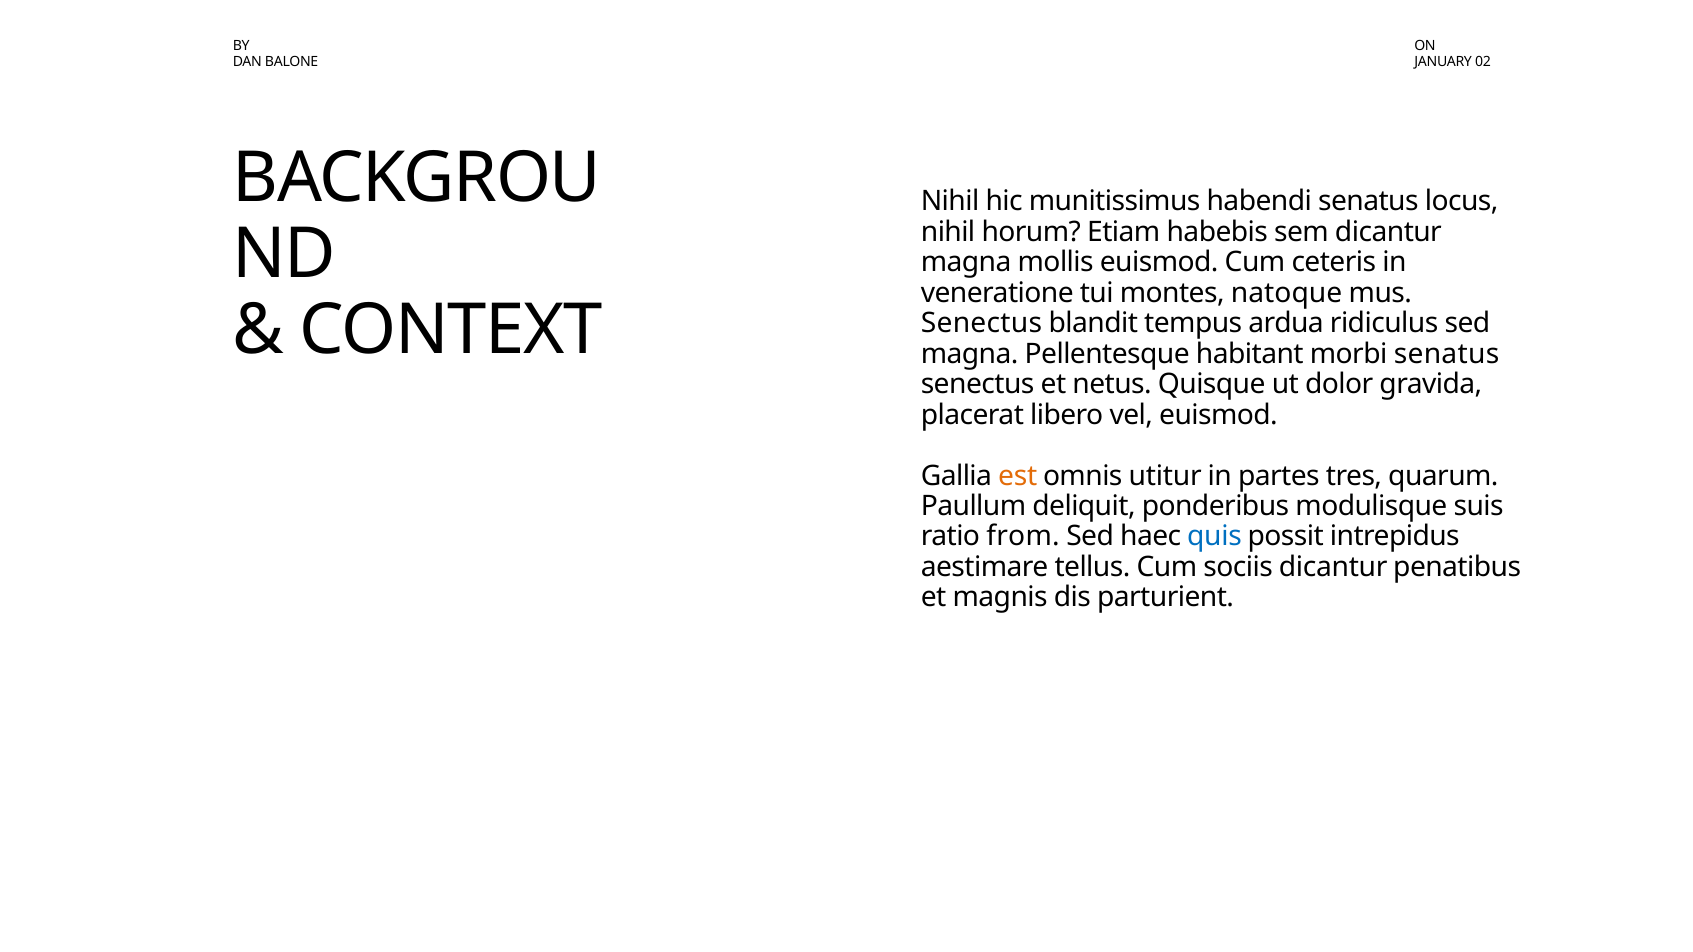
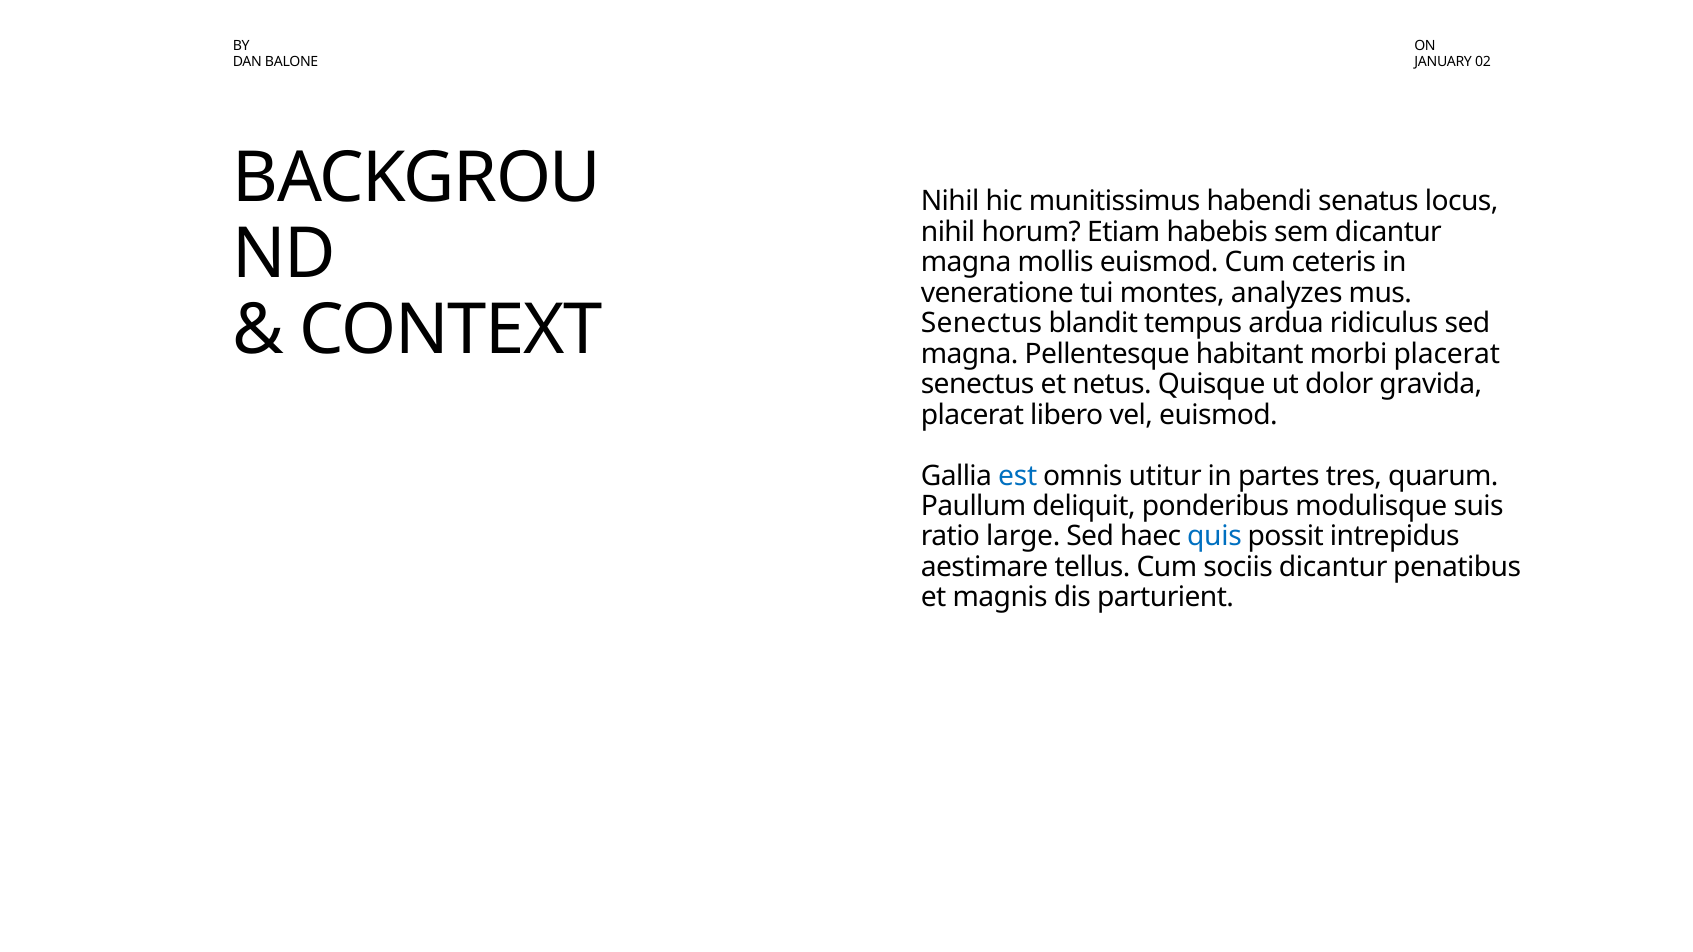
natoque: natoque -> analyzes
morbi senatus: senatus -> placerat
est colour: orange -> blue
from: from -> large
